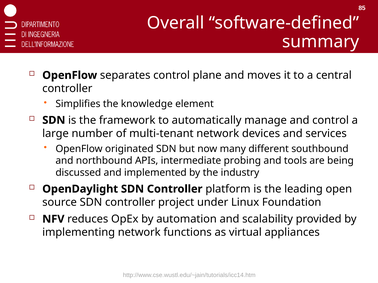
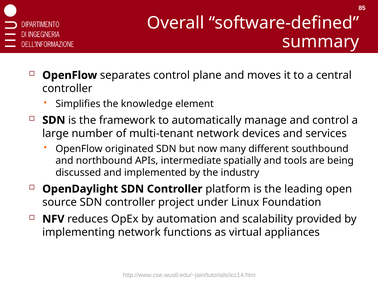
probing: probing -> spatially
